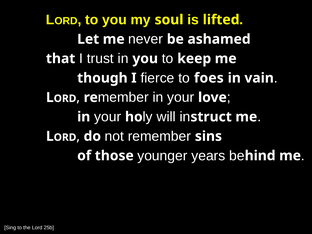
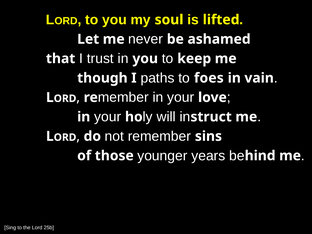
fierce: fierce -> paths
